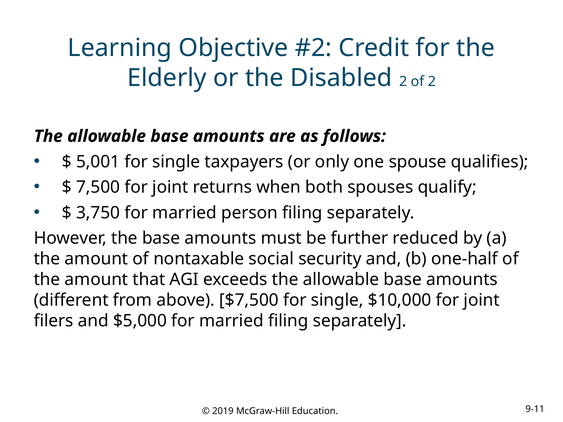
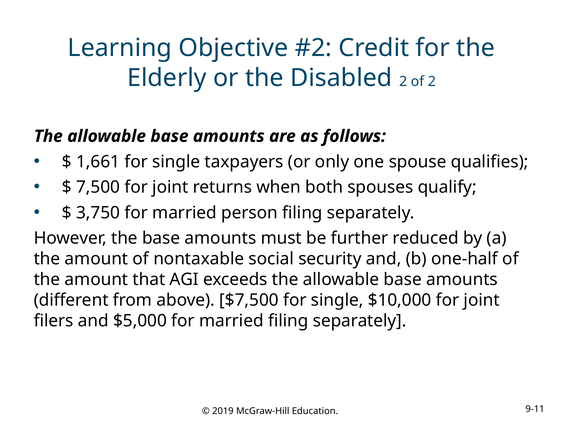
5,001: 5,001 -> 1,661
